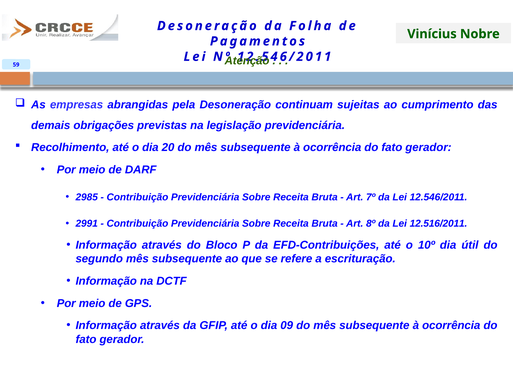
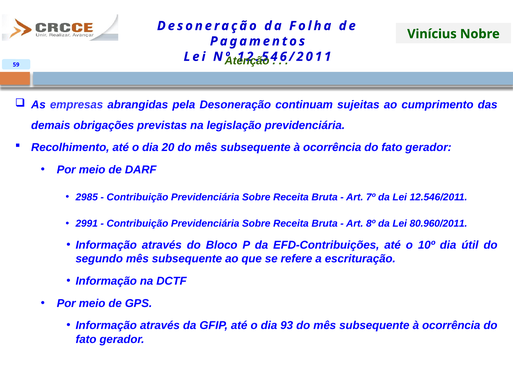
12.516/2011: 12.516/2011 -> 80.960/2011
09: 09 -> 93
